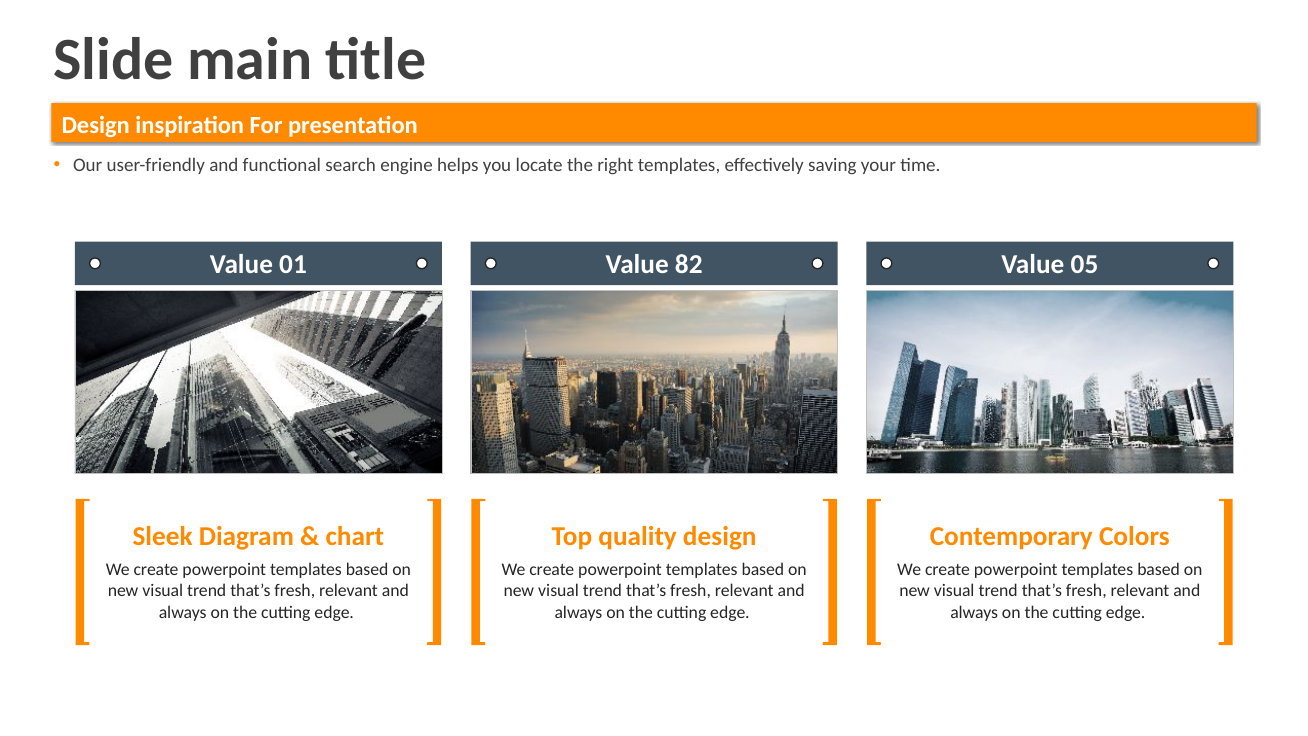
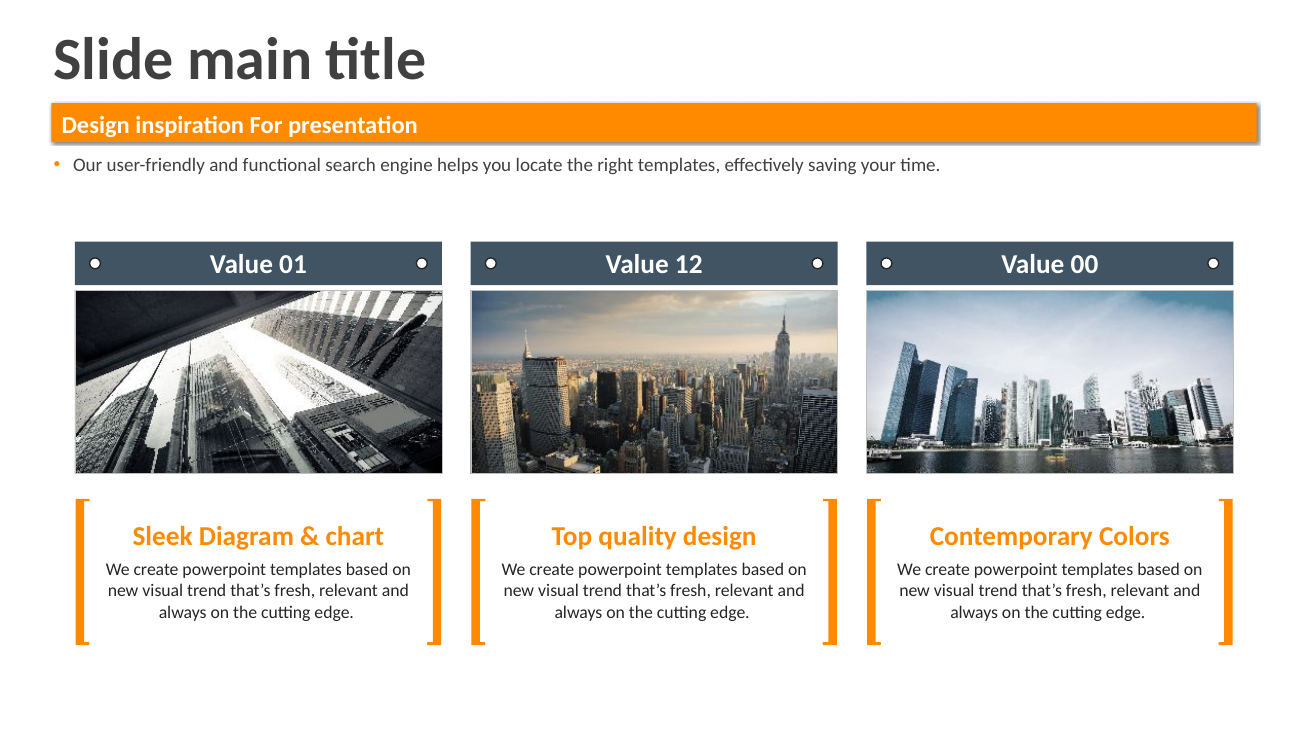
82: 82 -> 12
05: 05 -> 00
